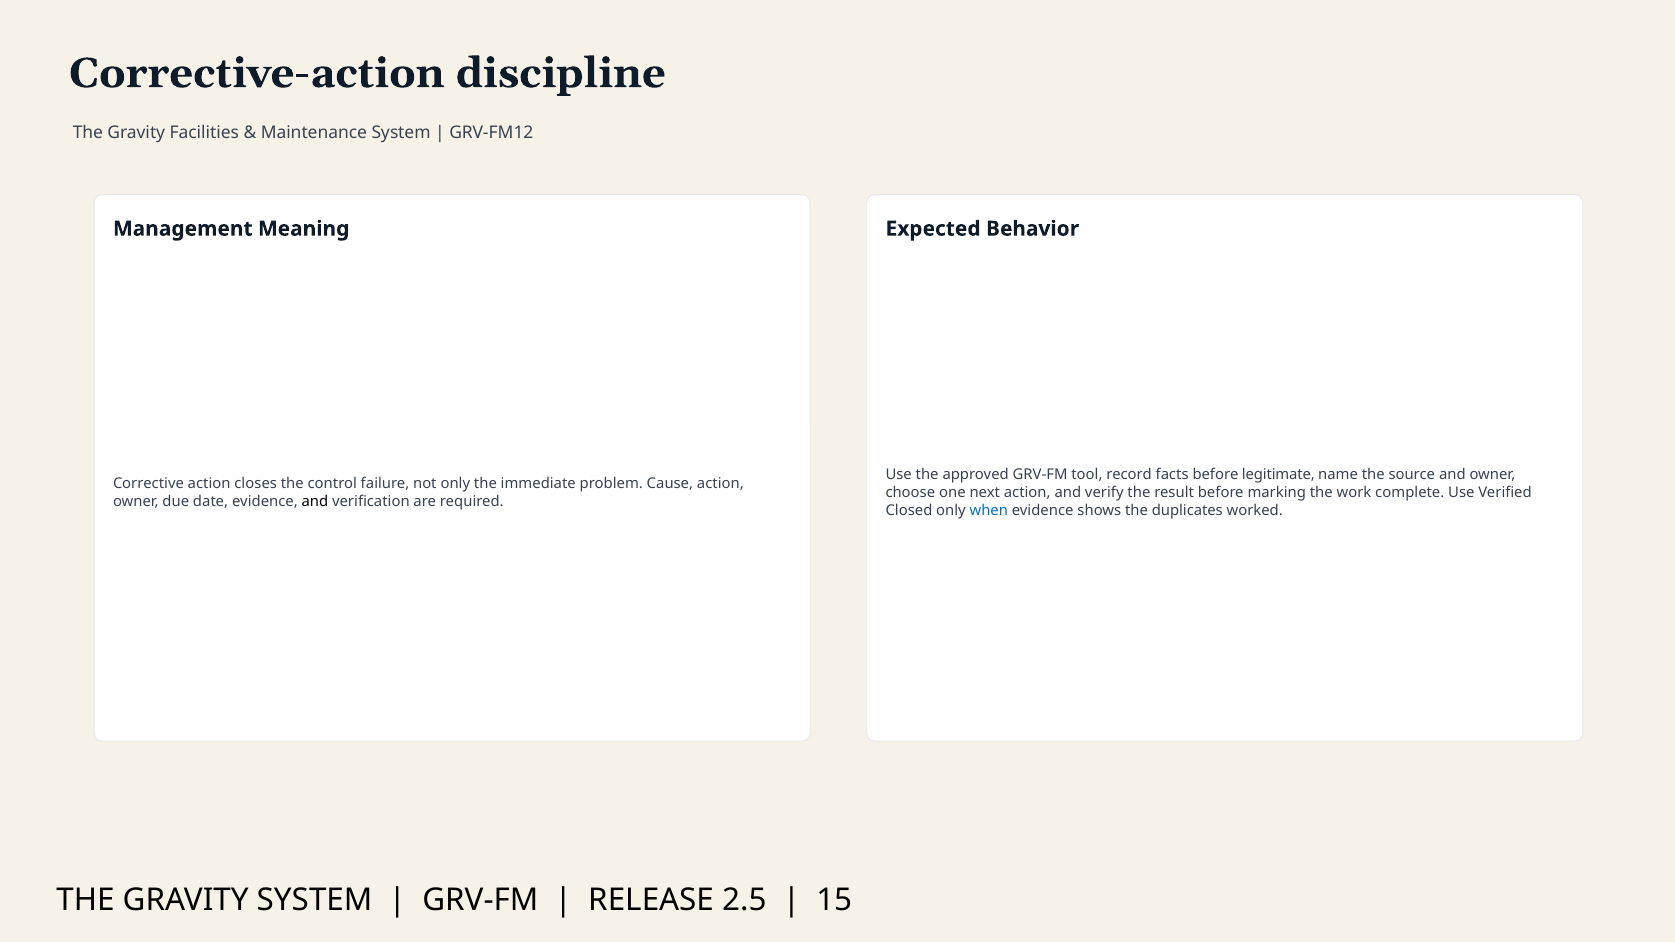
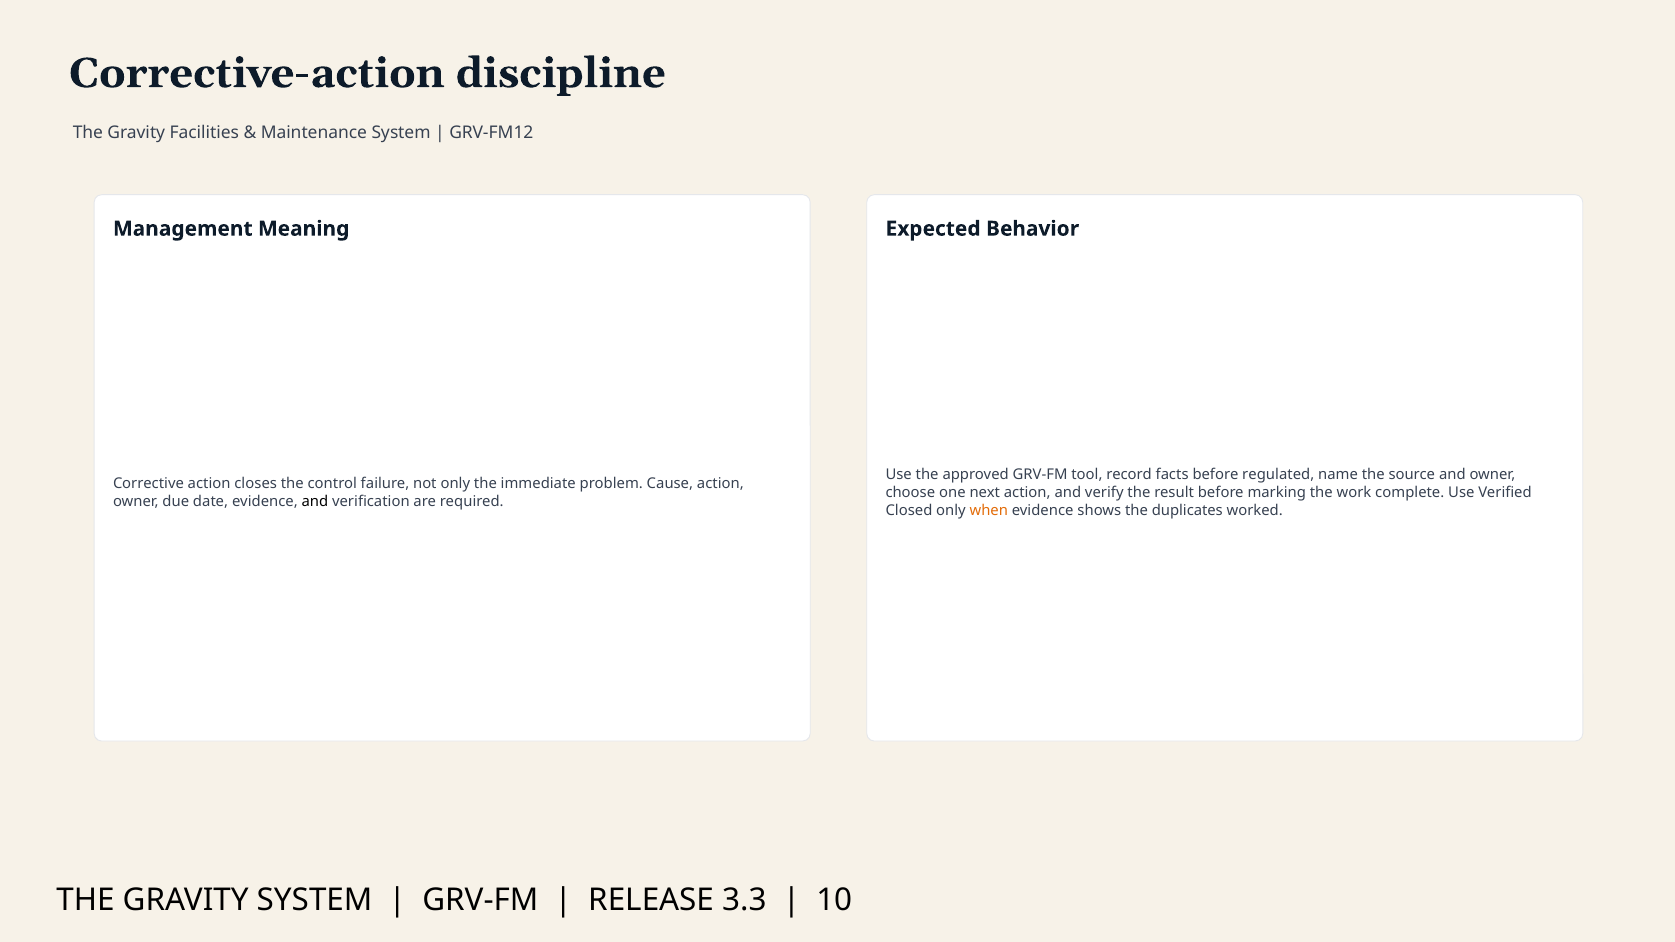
legitimate: legitimate -> regulated
when colour: blue -> orange
2.5: 2.5 -> 3.3
15: 15 -> 10
